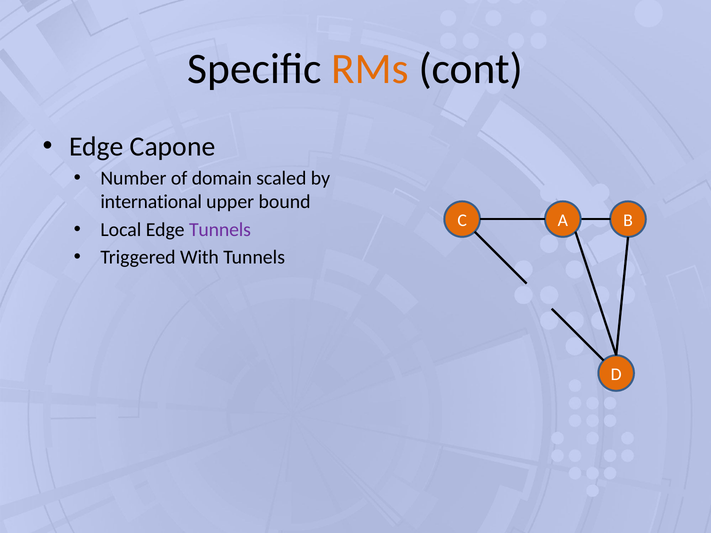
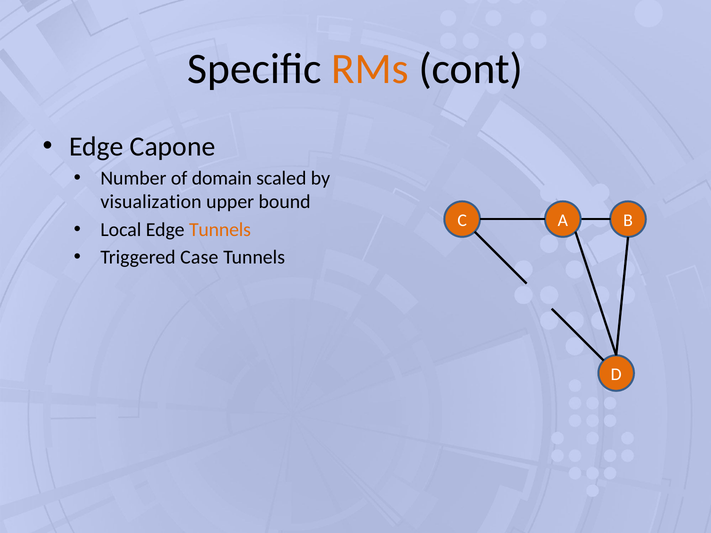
international: international -> visualization
Tunnels at (220, 230) colour: purple -> orange
With: With -> Case
